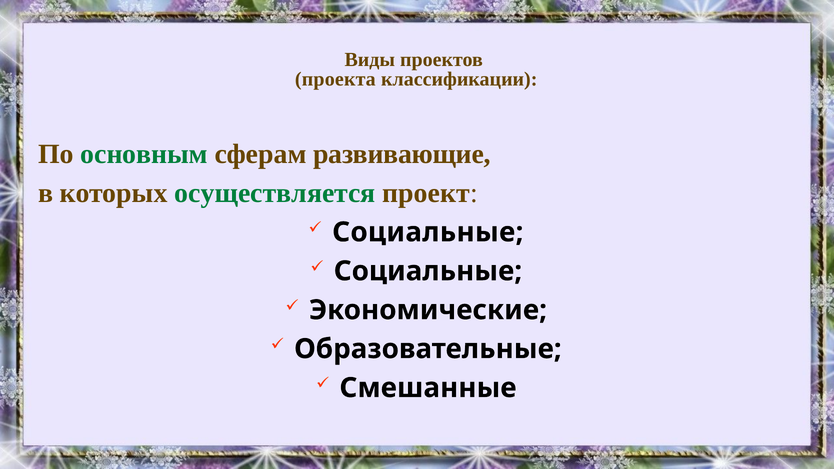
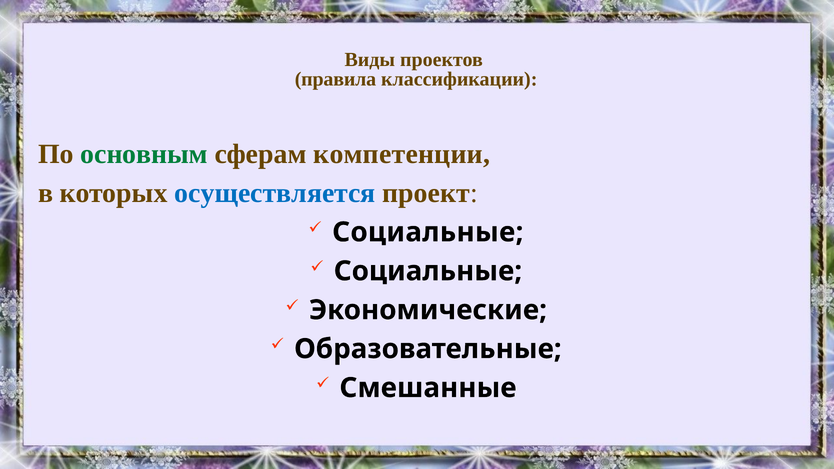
проекта: проекта -> правила
развивающие: развивающие -> компетенции
осуществляется colour: green -> blue
